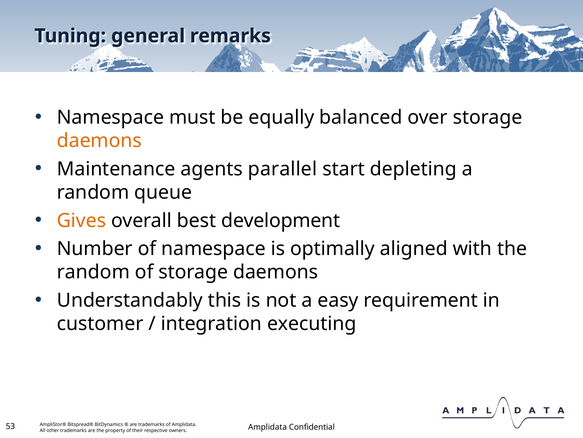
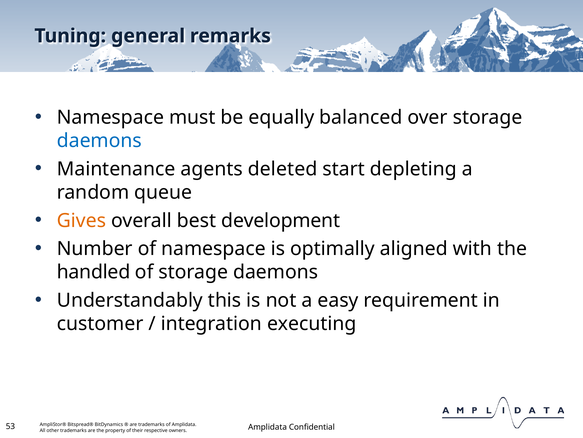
daemons at (99, 141) colour: orange -> blue
parallel: parallel -> deleted
random at (93, 272): random -> handled
